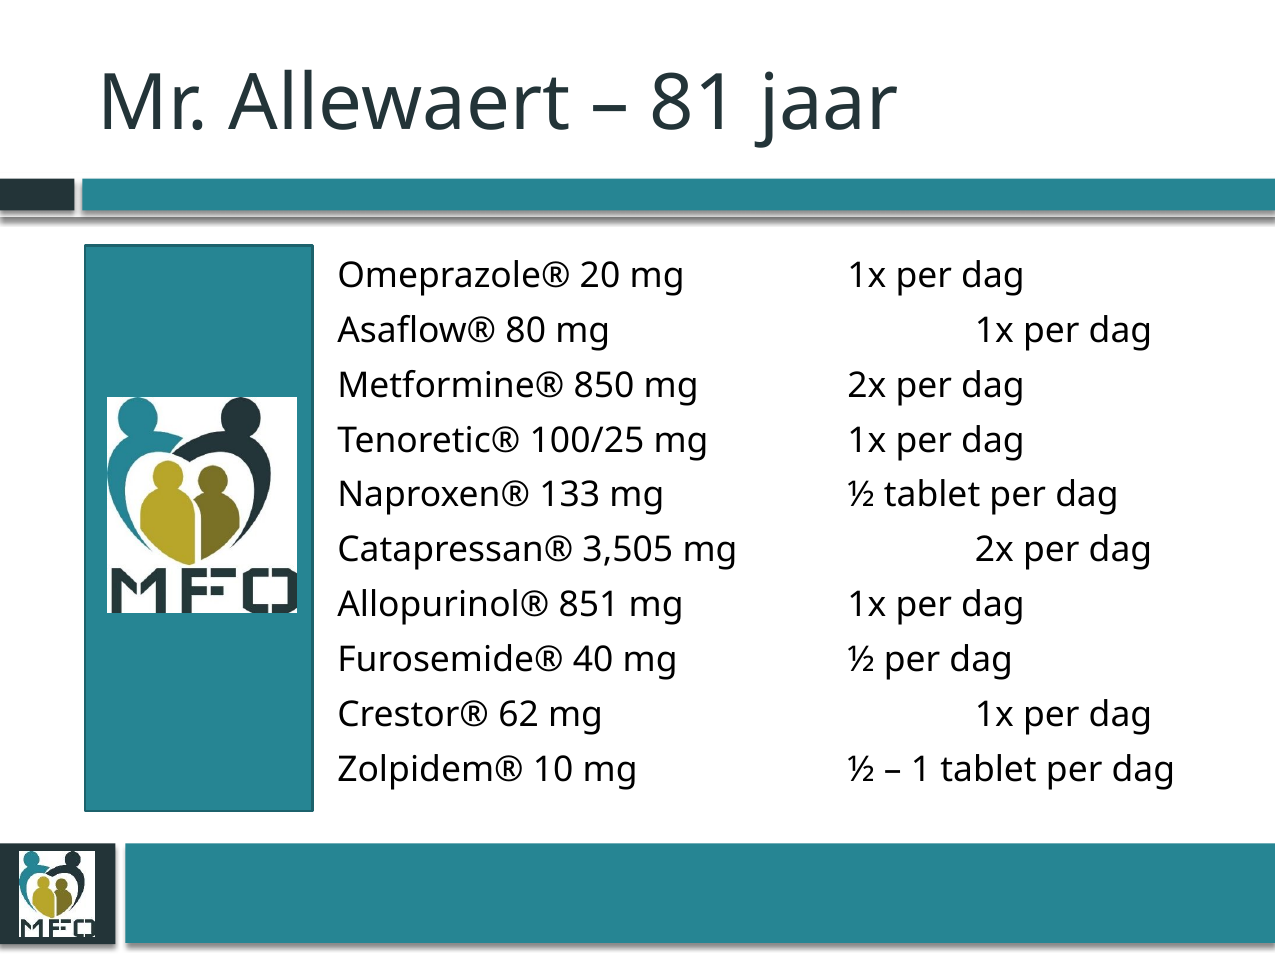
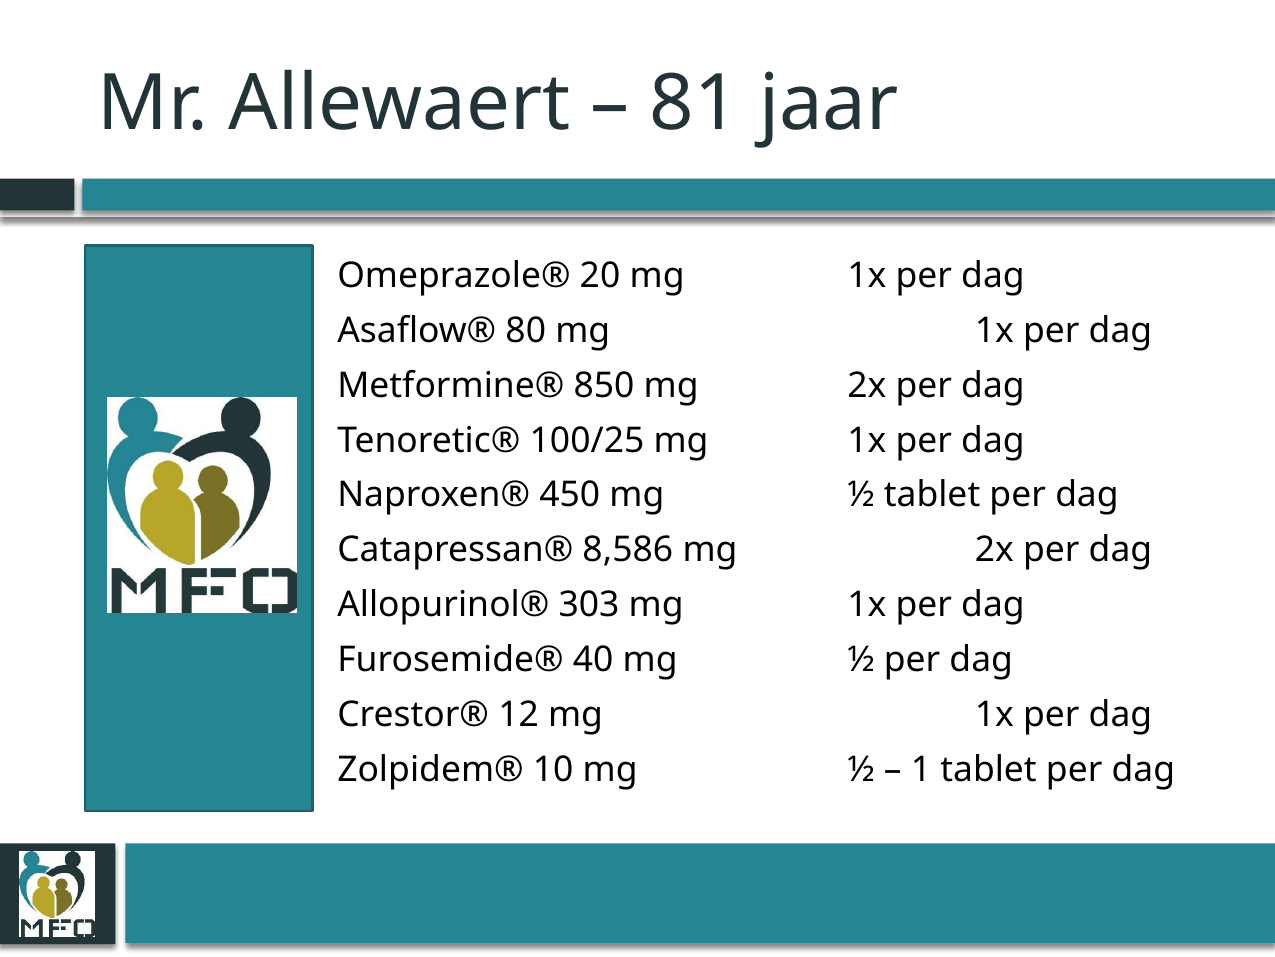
133: 133 -> 450
3,505: 3,505 -> 8,586
851: 851 -> 303
62: 62 -> 12
